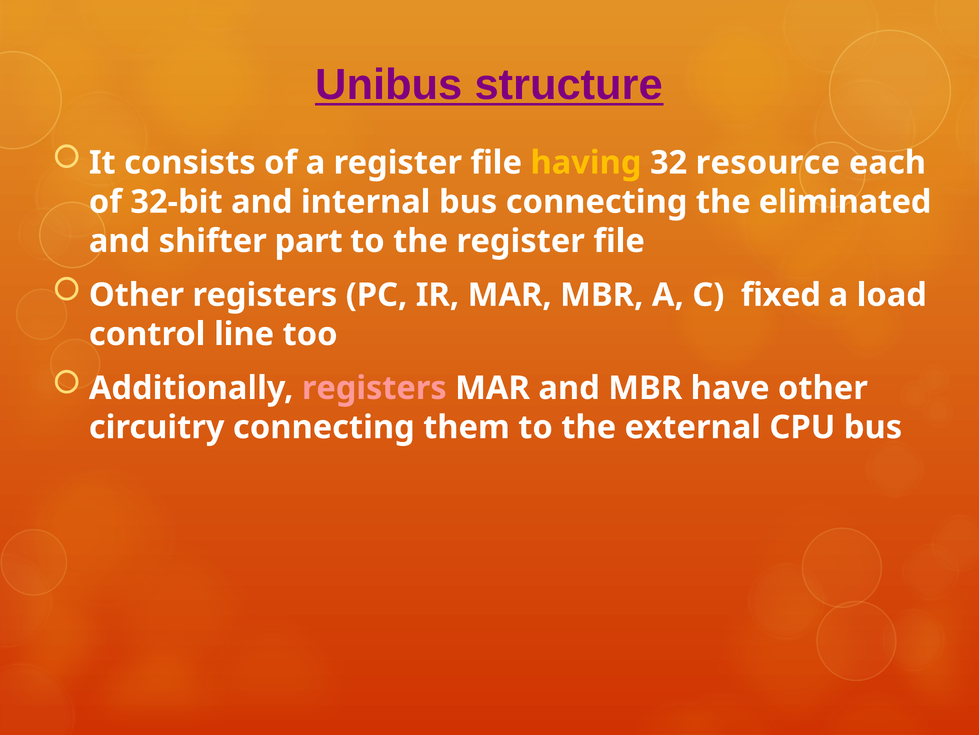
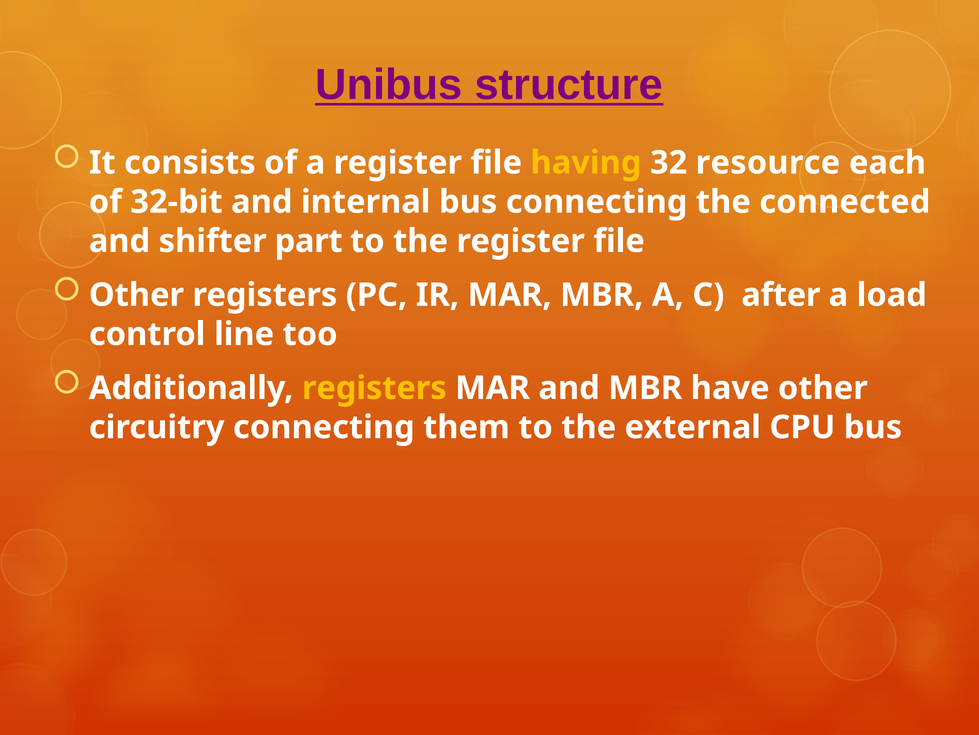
eliminated: eliminated -> connected
fixed: fixed -> after
registers at (374, 388) colour: pink -> yellow
